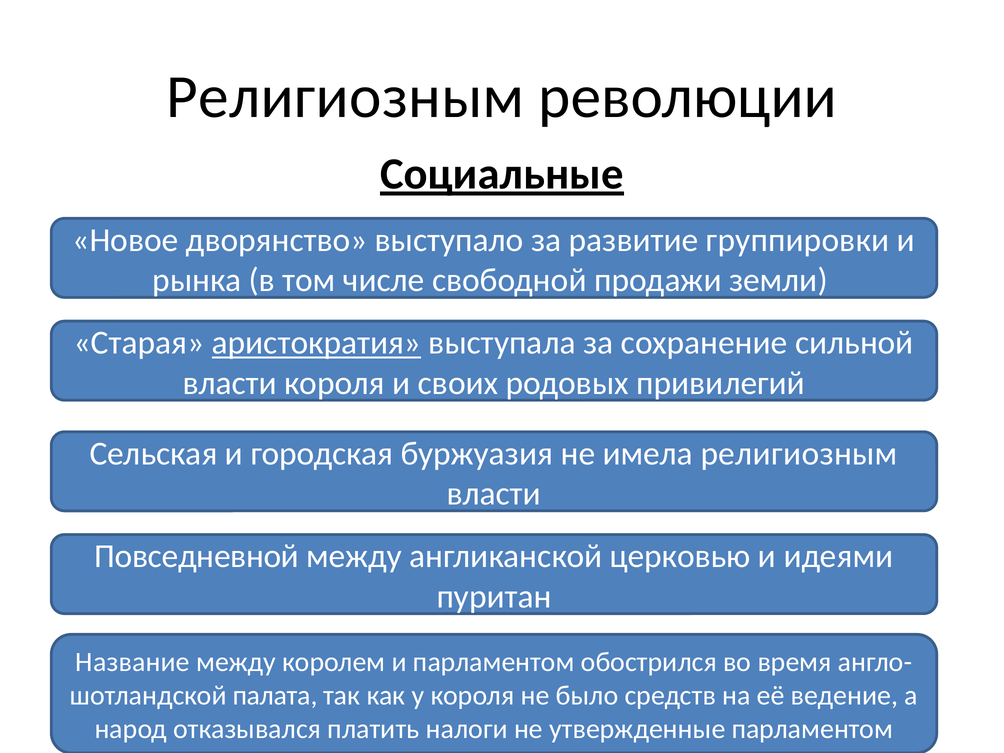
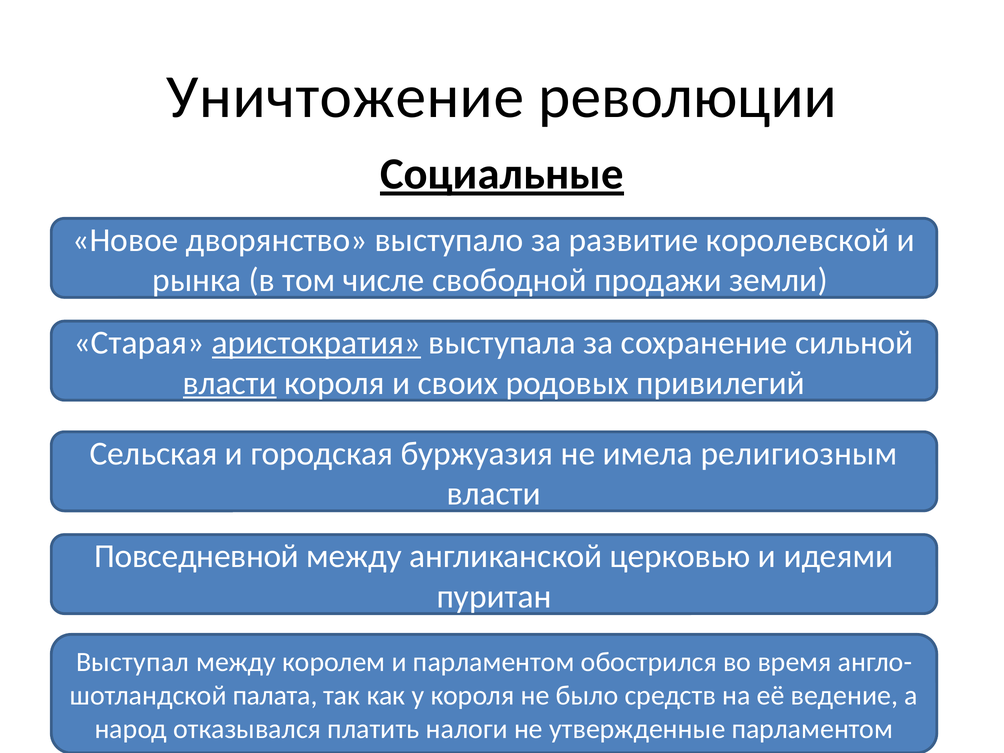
Религиозным at (345, 97): Религиозным -> Уничтожение
группировки: группировки -> королевской
власти at (230, 383) underline: none -> present
Название: Название -> Выступал
